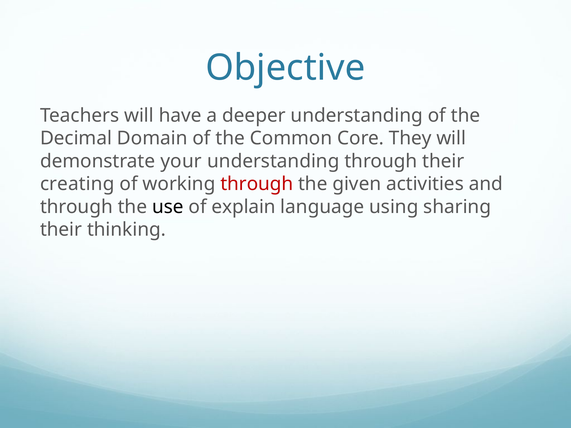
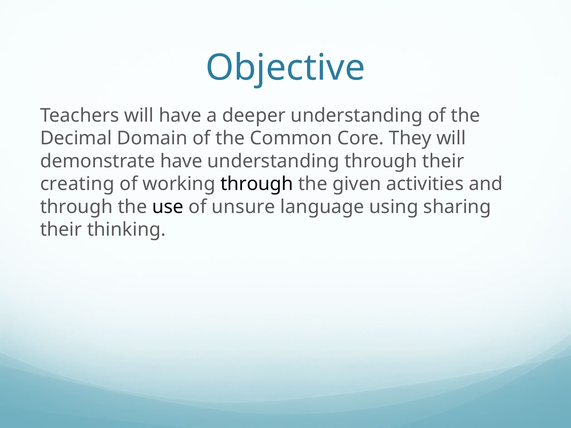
demonstrate your: your -> have
through at (257, 184) colour: red -> black
explain: explain -> unsure
